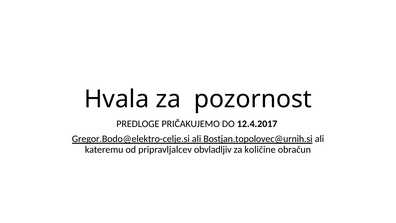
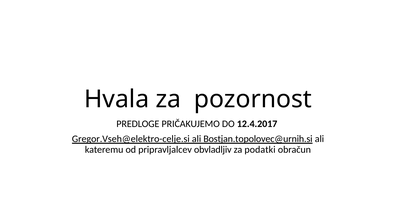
Gregor.Bodo@elektro-celje.si: Gregor.Bodo@elektro-celje.si -> Gregor.Vseh@elektro-celje.si
količine: količine -> podatki
